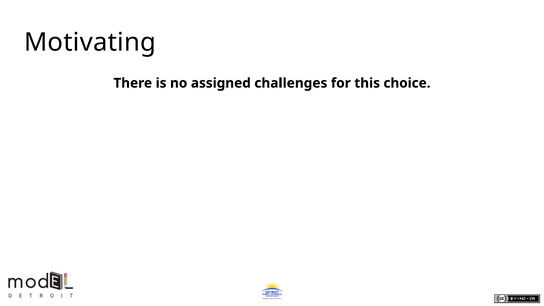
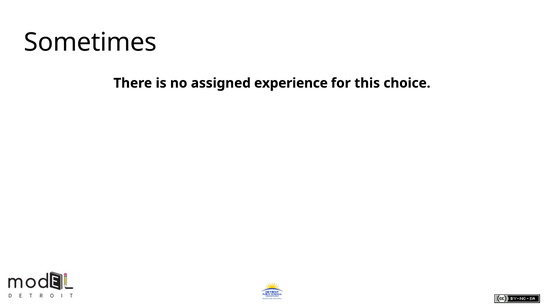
Motivating: Motivating -> Sometimes
challenges: challenges -> experience
